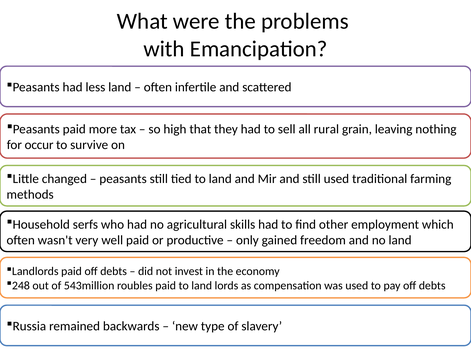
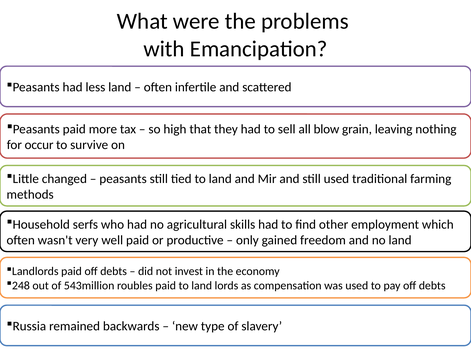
rural: rural -> blow
